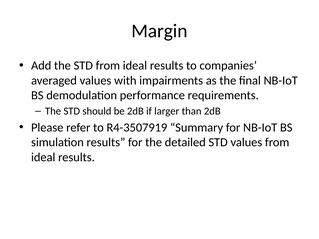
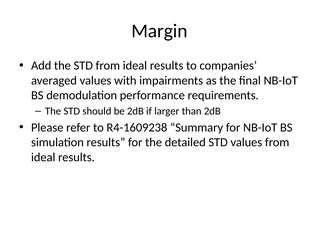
R4-3507919: R4-3507919 -> R4-1609238
